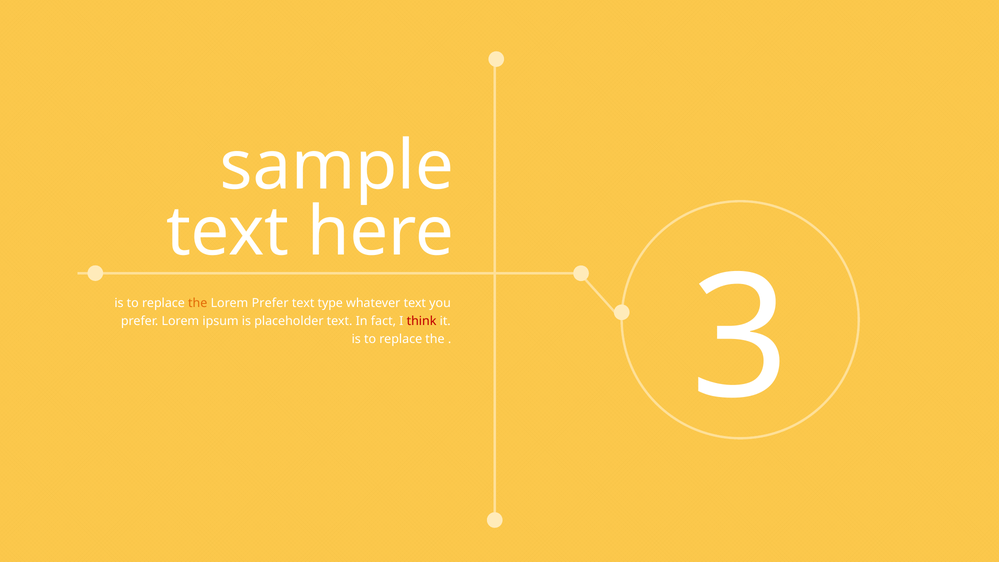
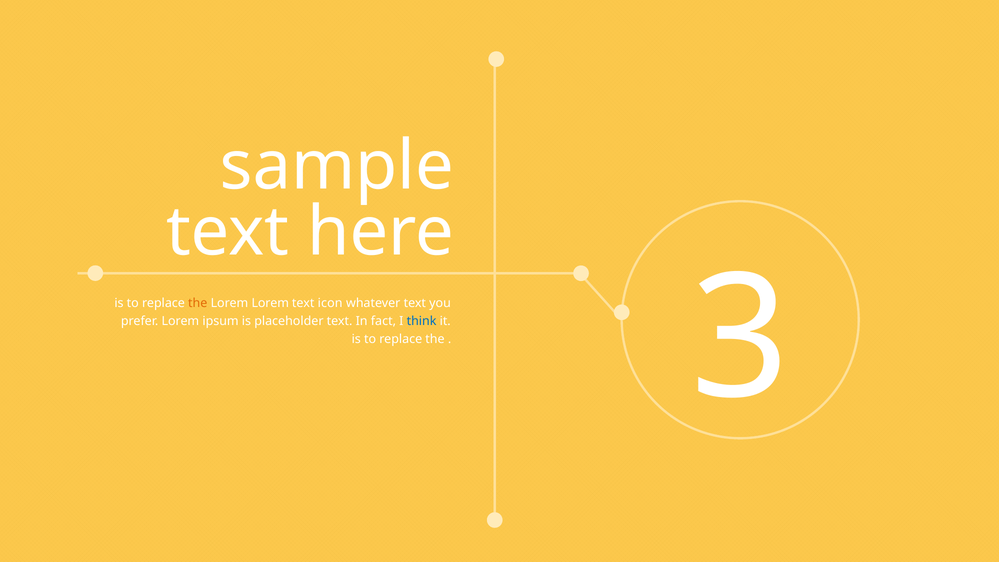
Lorem Prefer: Prefer -> Lorem
type: type -> icon
think colour: red -> blue
